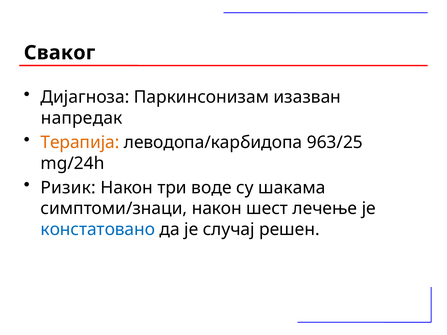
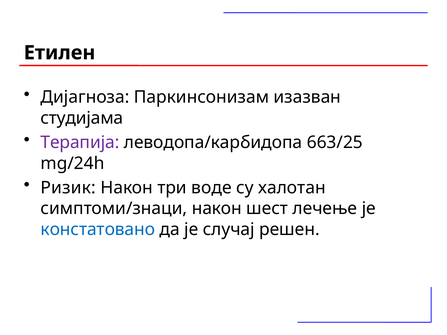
Сваког: Сваког -> Етилен
напредак: напредак -> студијама
Терапија colour: orange -> purple
963/25: 963/25 -> 663/25
шакама: шакама -> халотан
